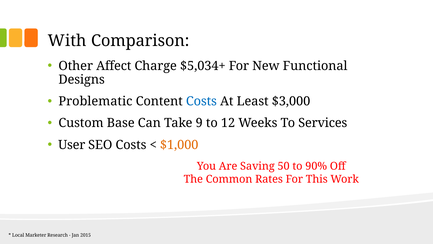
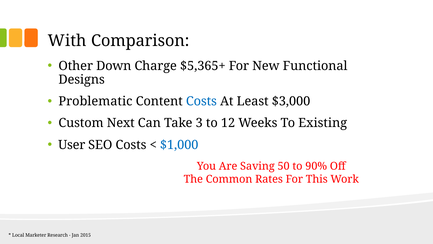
Affect: Affect -> Down
$5,034+: $5,034+ -> $5,365+
Base: Base -> Next
9: 9 -> 3
Services: Services -> Existing
$1,000 colour: orange -> blue
